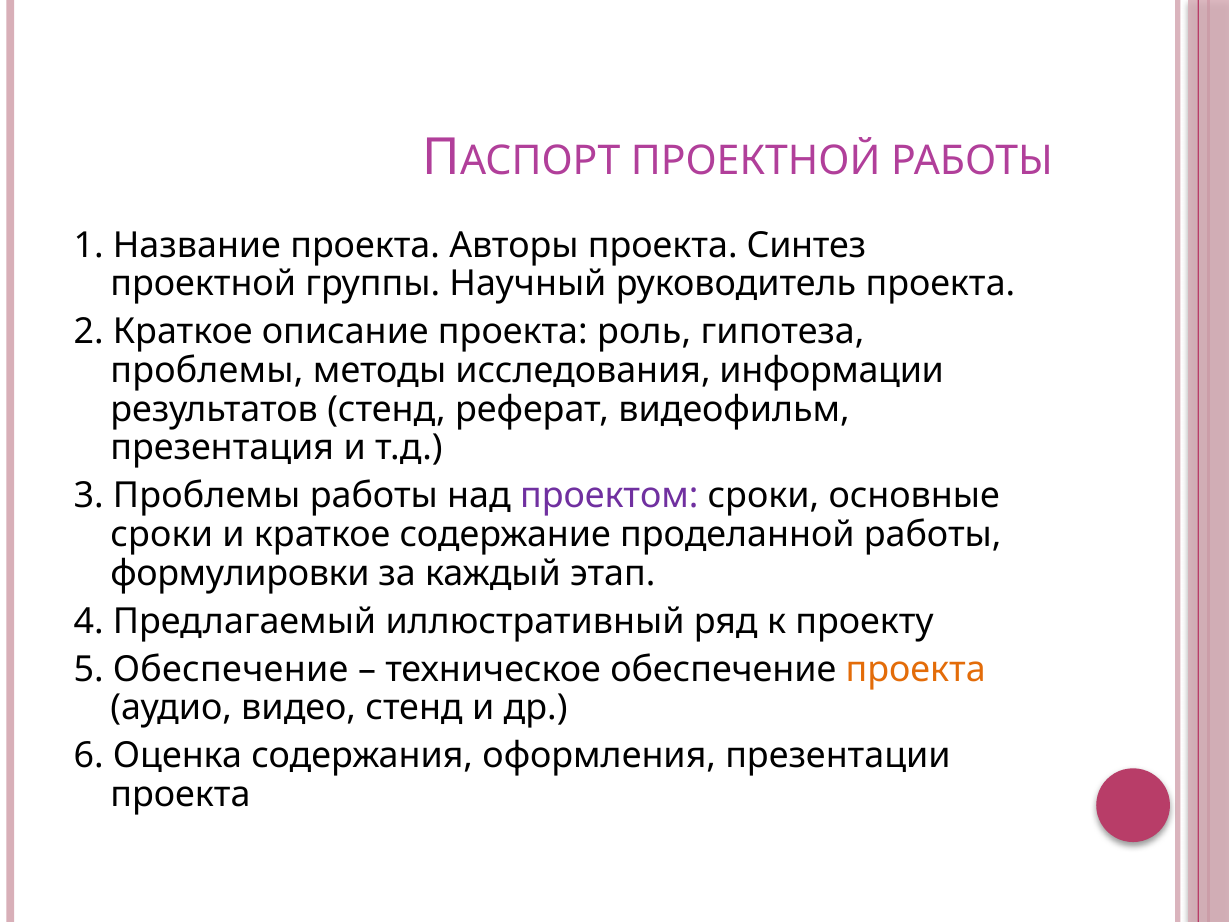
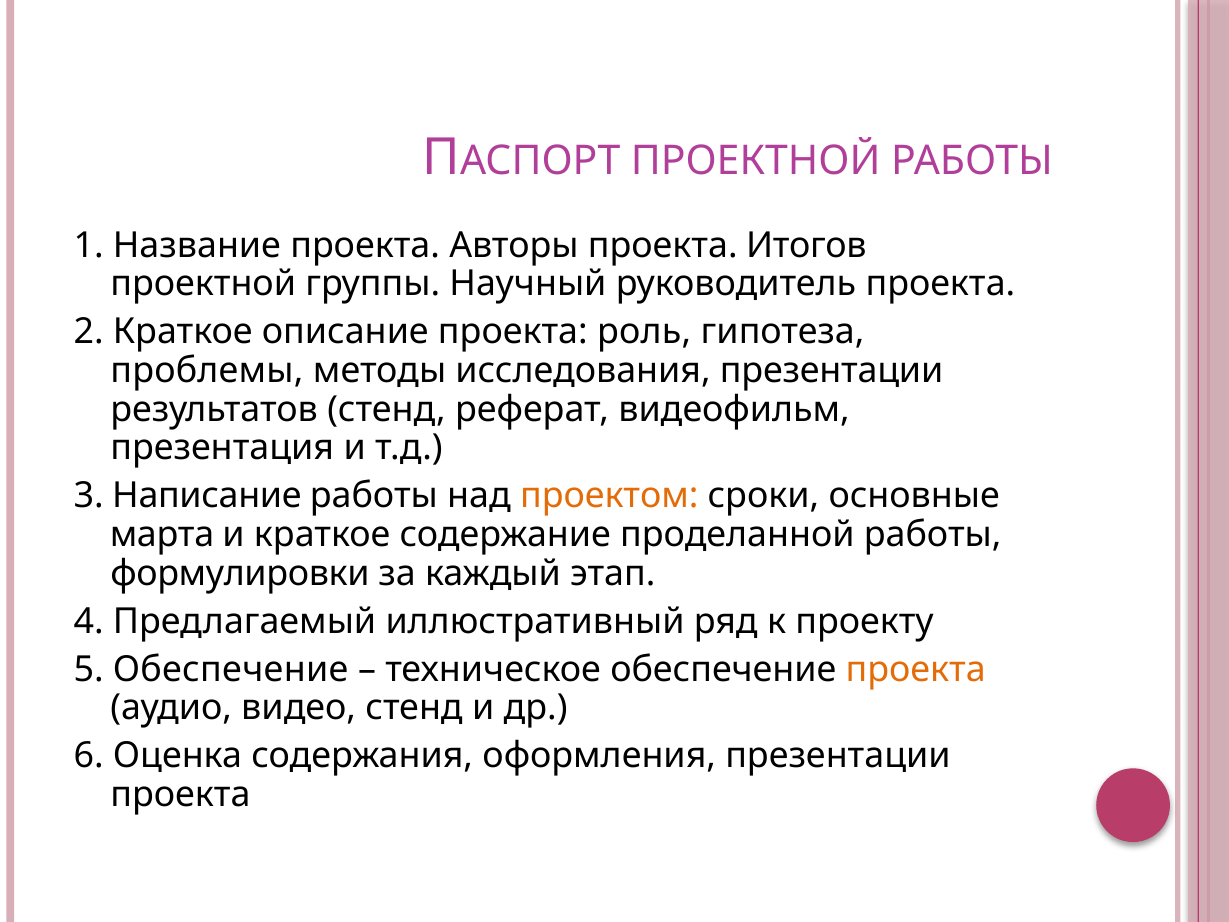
Синтез: Синтез -> Итогов
исследования информации: информации -> презентации
3 Проблемы: Проблемы -> Написание
проектом colour: purple -> orange
сроки at (162, 534): сроки -> марта
